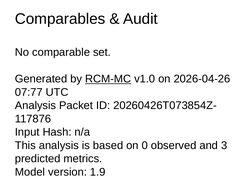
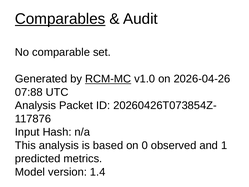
Comparables underline: none -> present
07:77: 07:77 -> 07:88
3: 3 -> 1
1.9: 1.9 -> 1.4
